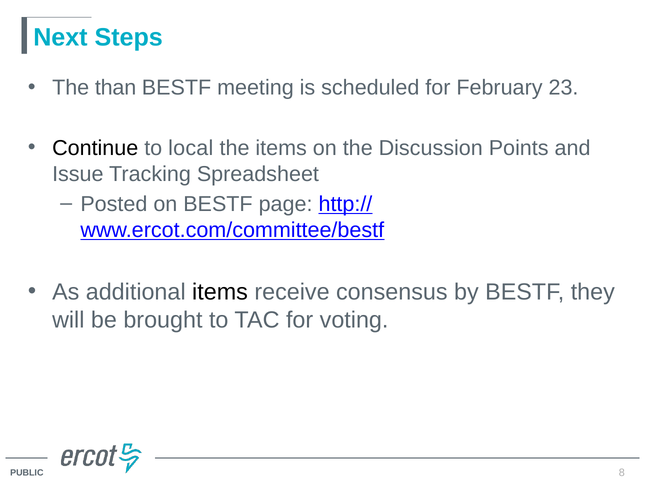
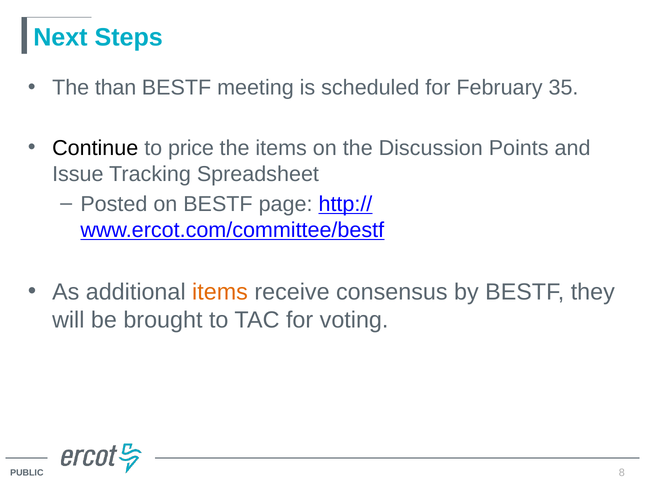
23: 23 -> 35
local: local -> price
items at (220, 292) colour: black -> orange
